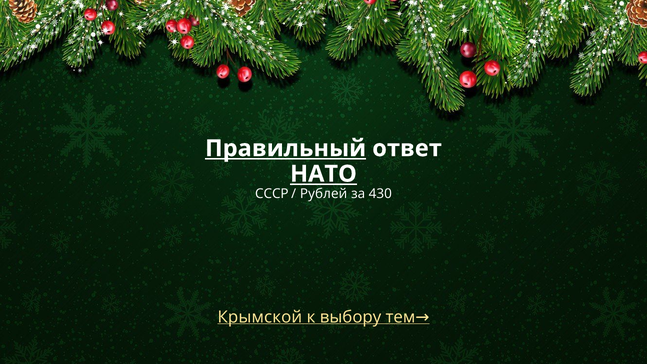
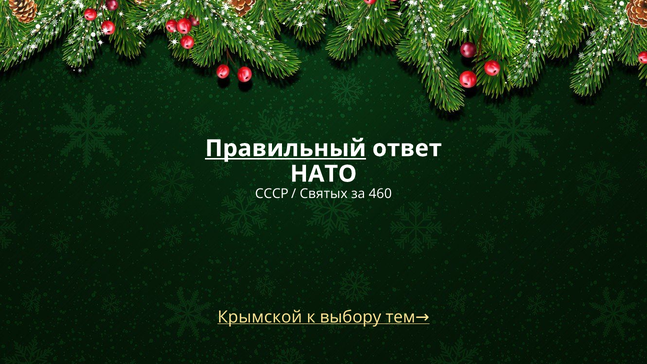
НАТО underline: present -> none
Рублей: Рублей -> Святых
430: 430 -> 460
